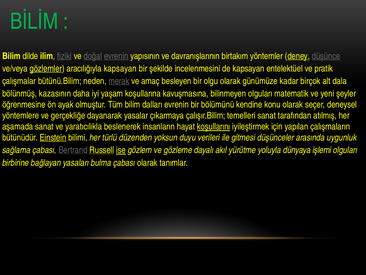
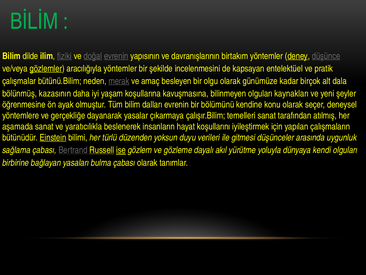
aracılığıyla kapsayan: kapsayan -> yöntemler
matematik: matematik -> kaynakları
koşullarını underline: present -> none
işlemi: işlemi -> kendi
